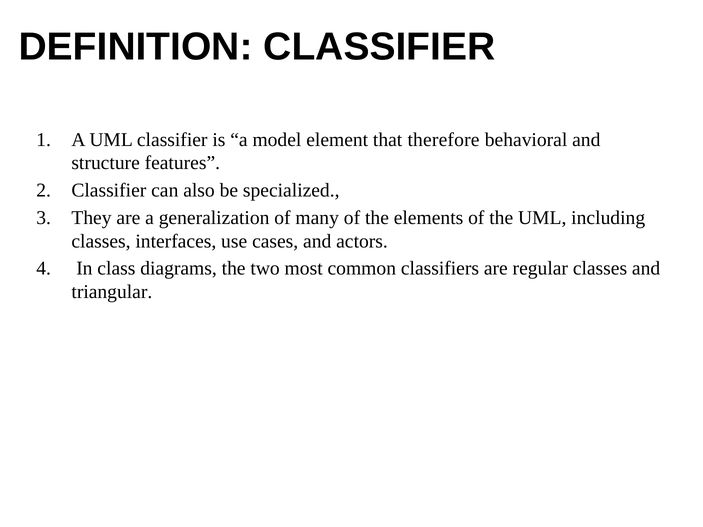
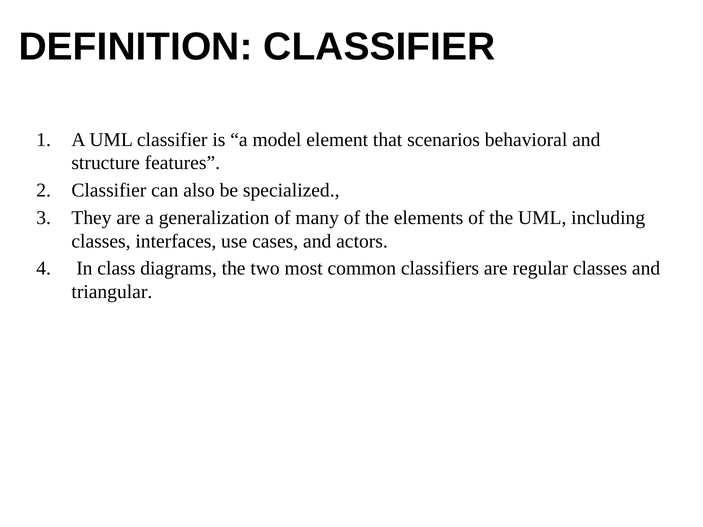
therefore: therefore -> scenarios
